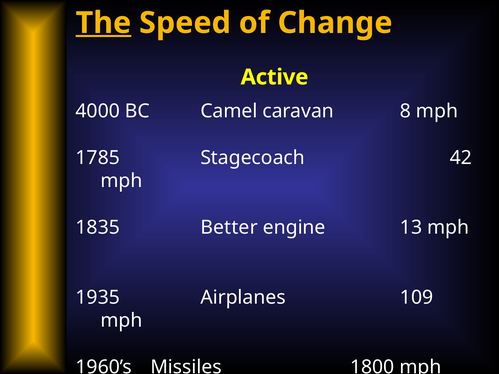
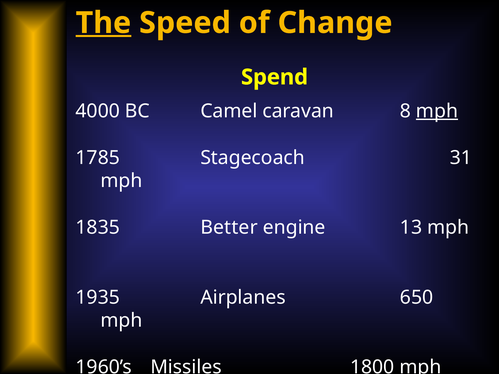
Active: Active -> Spend
mph at (437, 111) underline: none -> present
42: 42 -> 31
109: 109 -> 650
